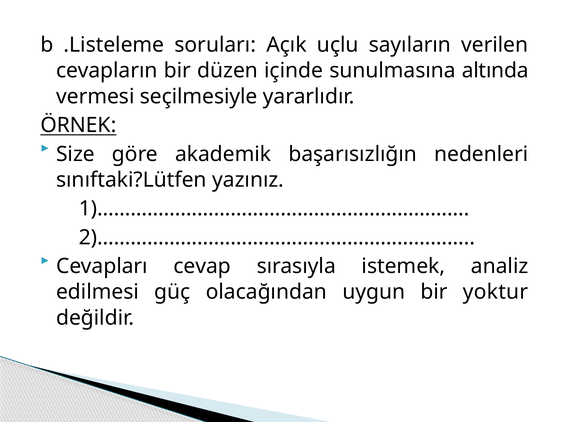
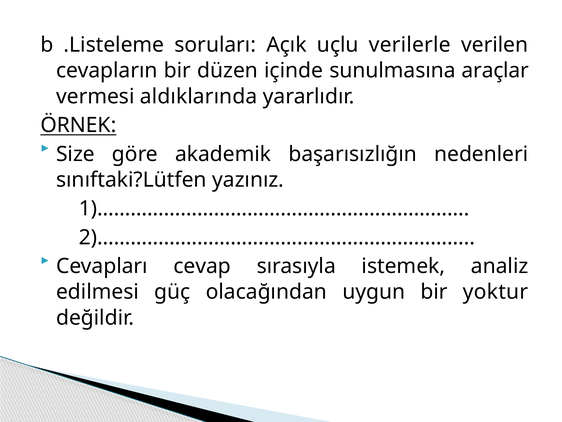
sayıların: sayıların -> verilerle
altında: altında -> araçlar
seçilmesiyle: seçilmesiyle -> aldıklarında
